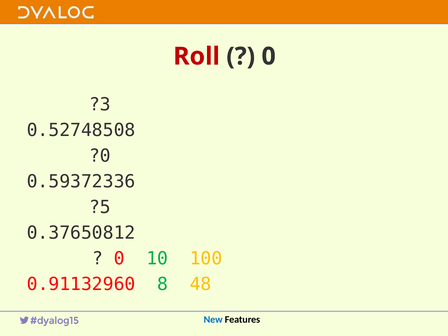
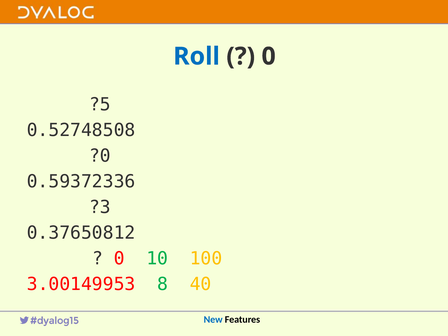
Roll colour: red -> blue
?3: ?3 -> ?5
?5: ?5 -> ?3
0.91132960: 0.91132960 -> 3.00149953
48: 48 -> 40
